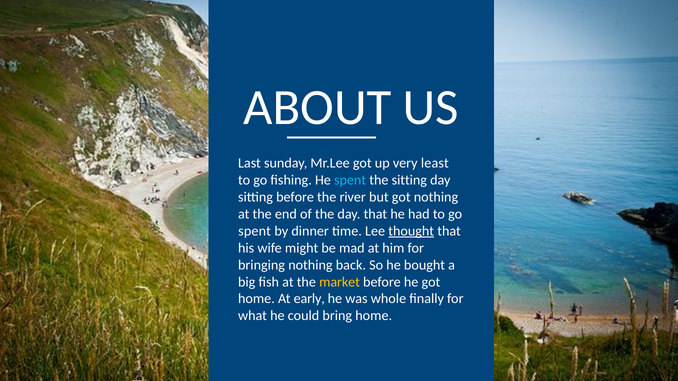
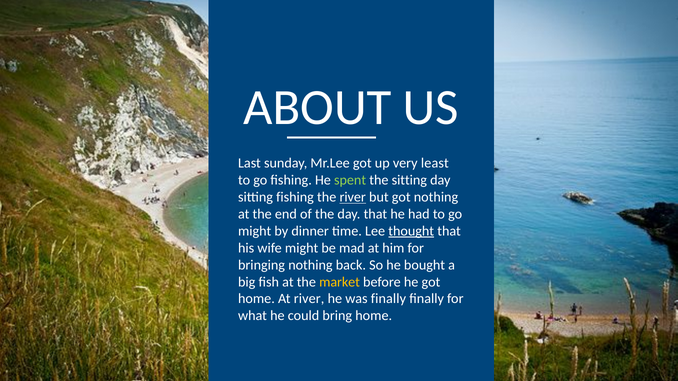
spent at (350, 180) colour: light blue -> light green
sitting before: before -> fishing
river at (353, 197) underline: none -> present
spent at (255, 231): spent -> might
At early: early -> river
was whole: whole -> finally
